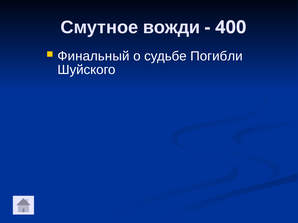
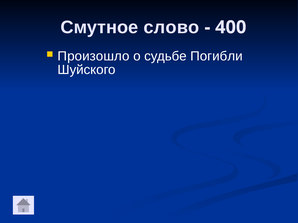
вожди: вожди -> слово
Финальный: Финальный -> Произошло
